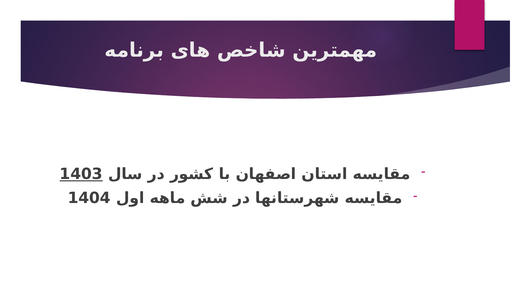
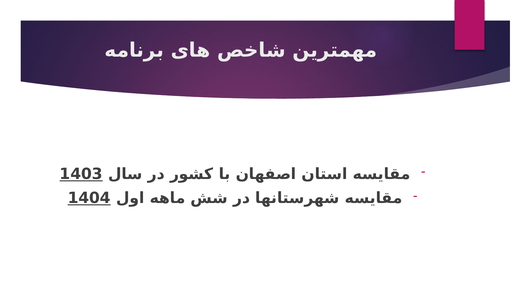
1404 underline: none -> present
